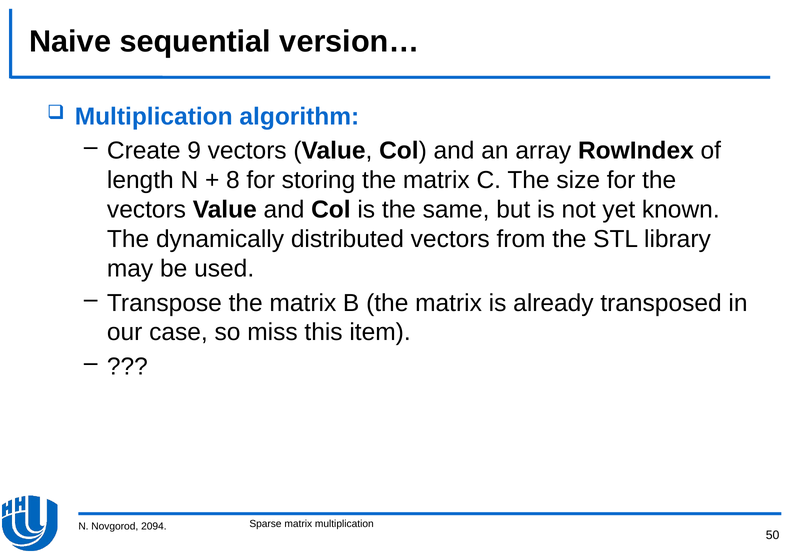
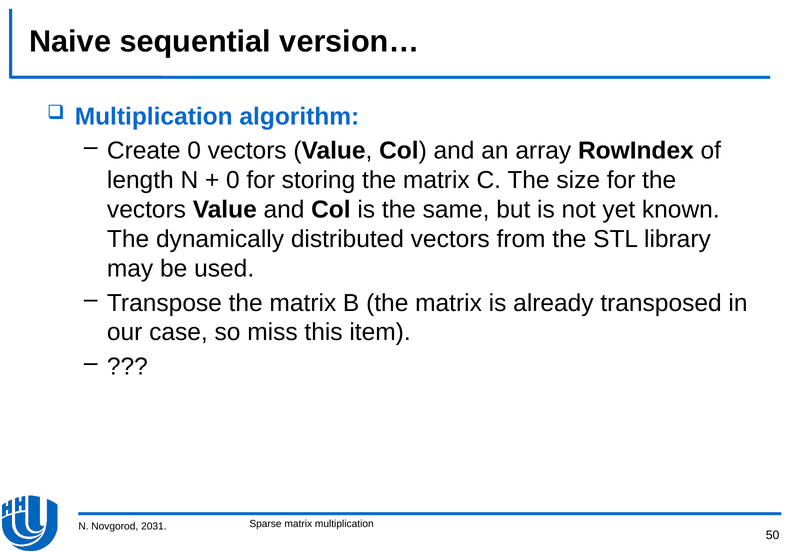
Create 9: 9 -> 0
8 at (233, 180): 8 -> 0
2094: 2094 -> 2031
